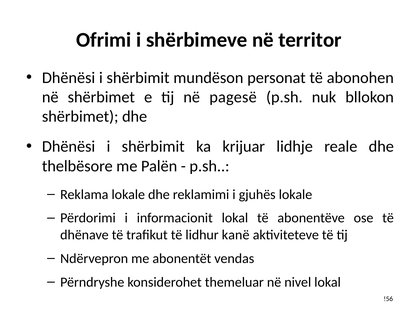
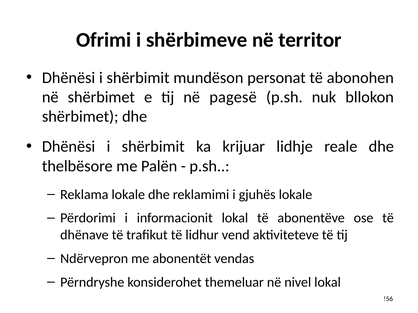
kanë: kanë -> vend
